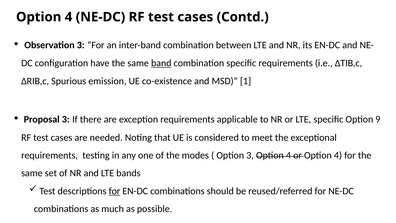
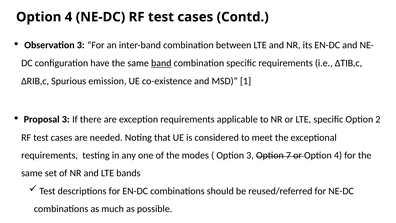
9: 9 -> 2
3 Option 4: 4 -> 7
for at (114, 191) underline: present -> none
